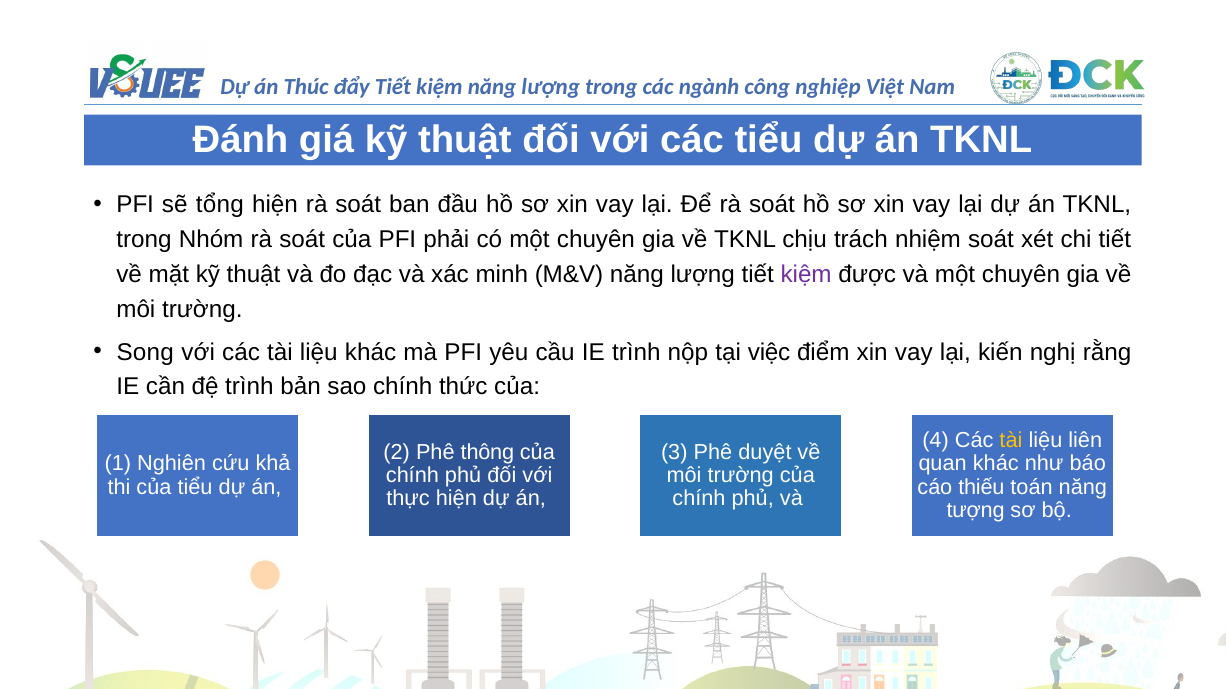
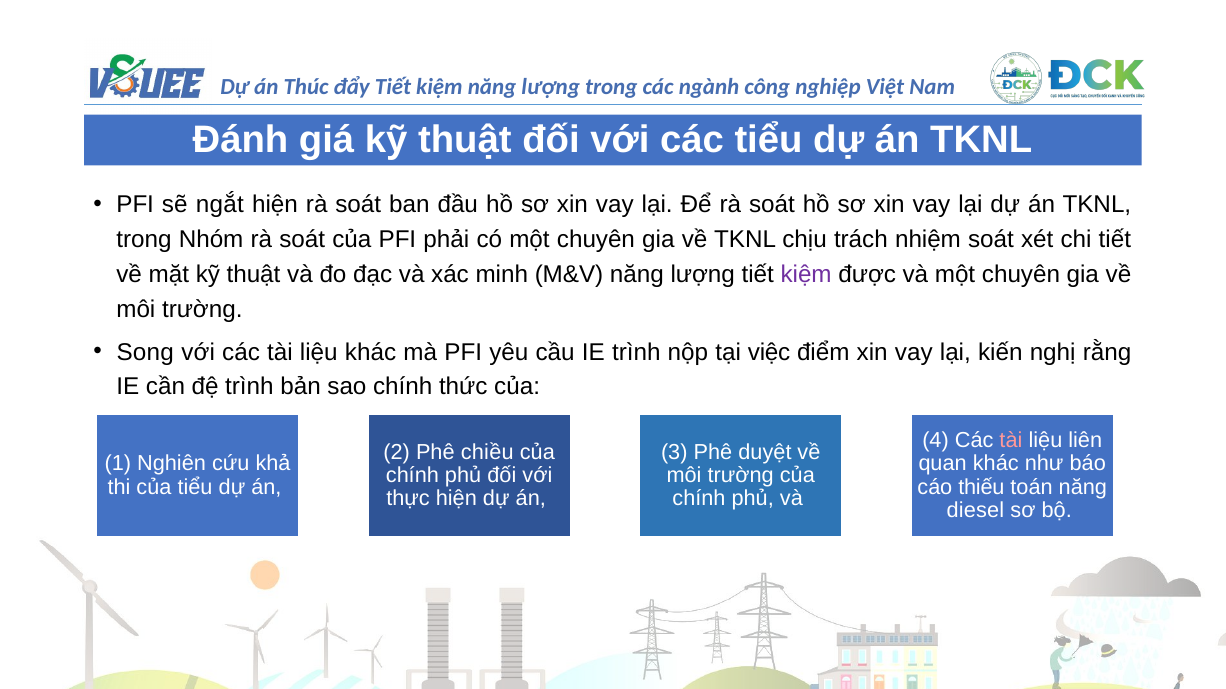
tổng: tổng -> ngắt
tài at (1011, 441) colour: yellow -> pink
thông: thông -> chiều
tượng: tượng -> diesel
